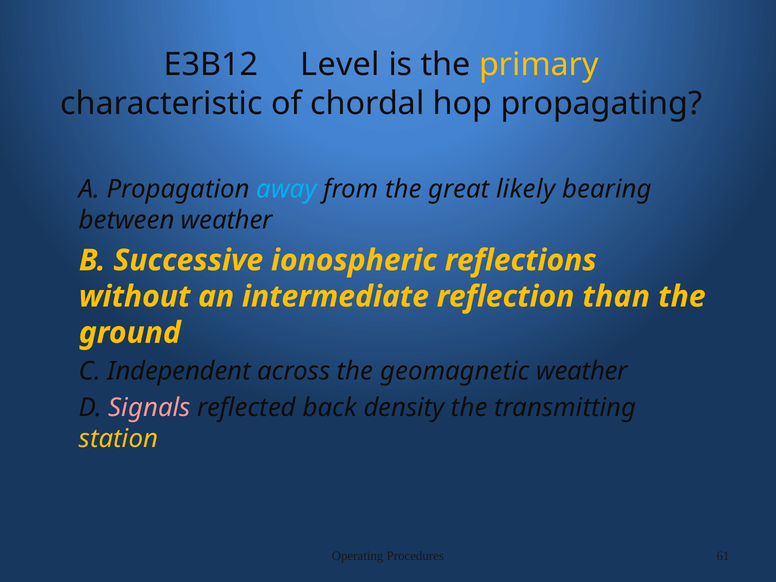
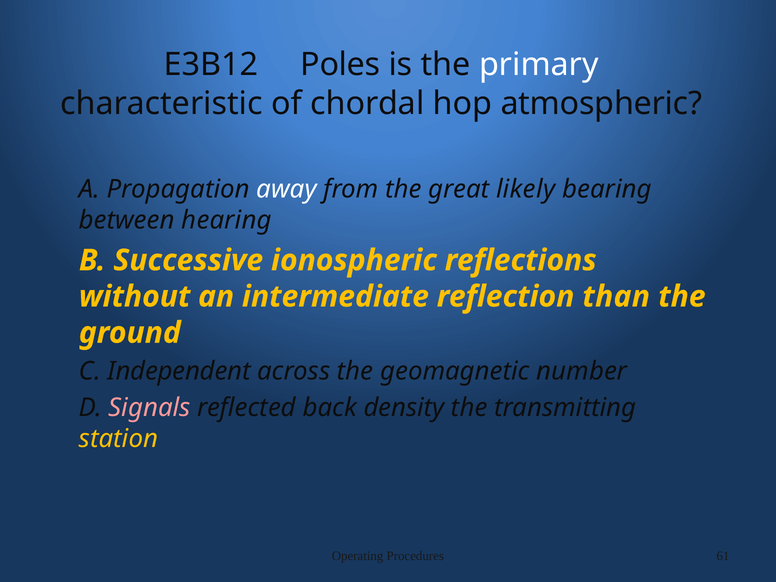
Level: Level -> Poles
primary colour: yellow -> white
propagating: propagating -> atmospheric
away colour: light blue -> white
between weather: weather -> hearing
geomagnetic weather: weather -> number
